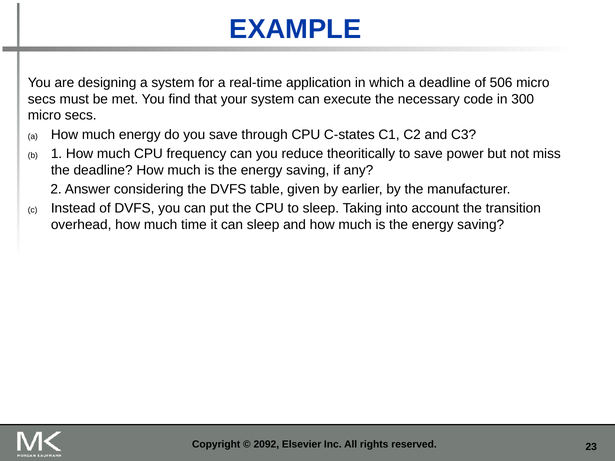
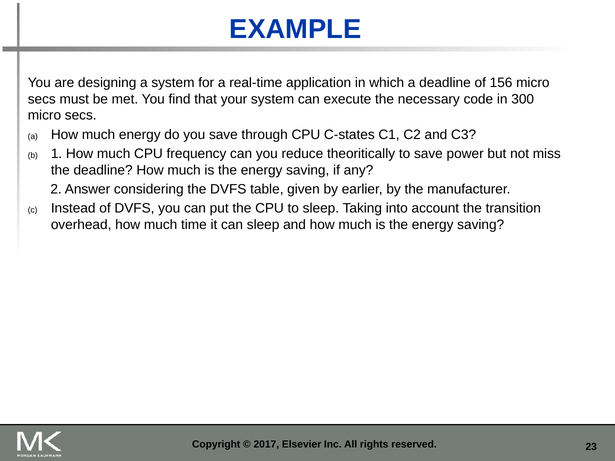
506: 506 -> 156
2092: 2092 -> 2017
